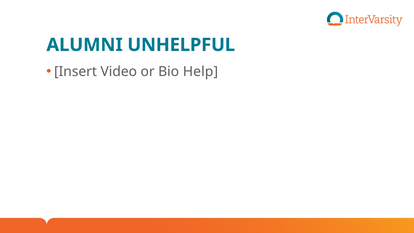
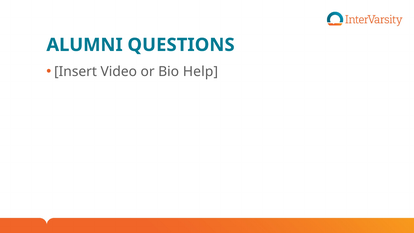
UNHELPFUL: UNHELPFUL -> QUESTIONS
